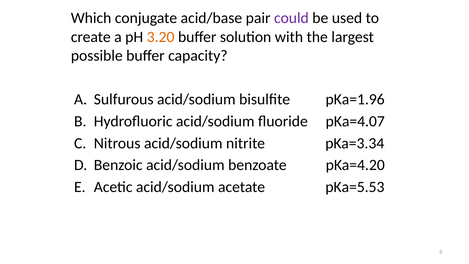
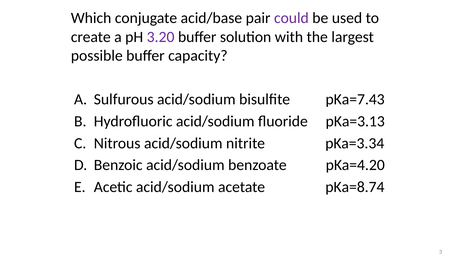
3.20 colour: orange -> purple
pKa=1.96: pKa=1.96 -> pKa=7.43
pKa=4.07: pKa=4.07 -> pKa=3.13
pKa=5.53: pKa=5.53 -> pKa=8.74
